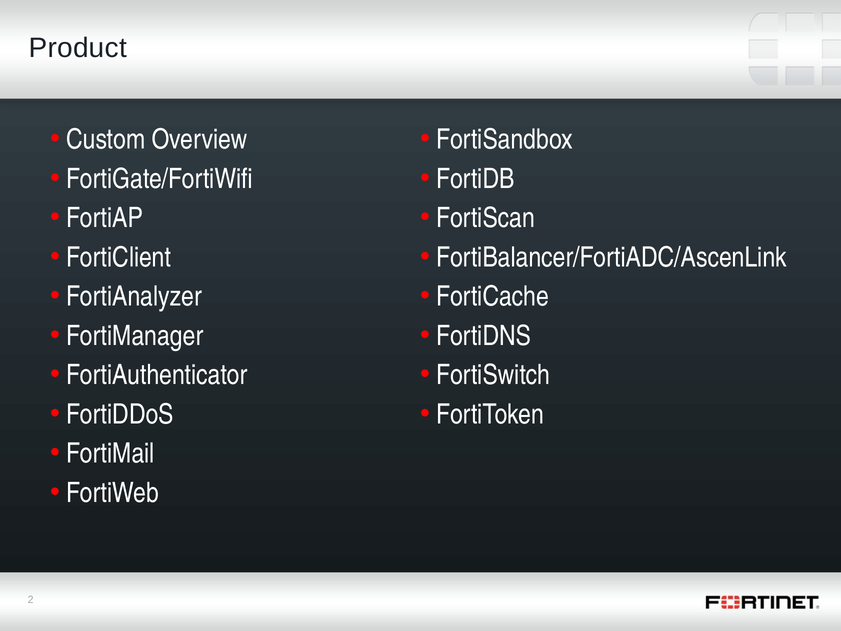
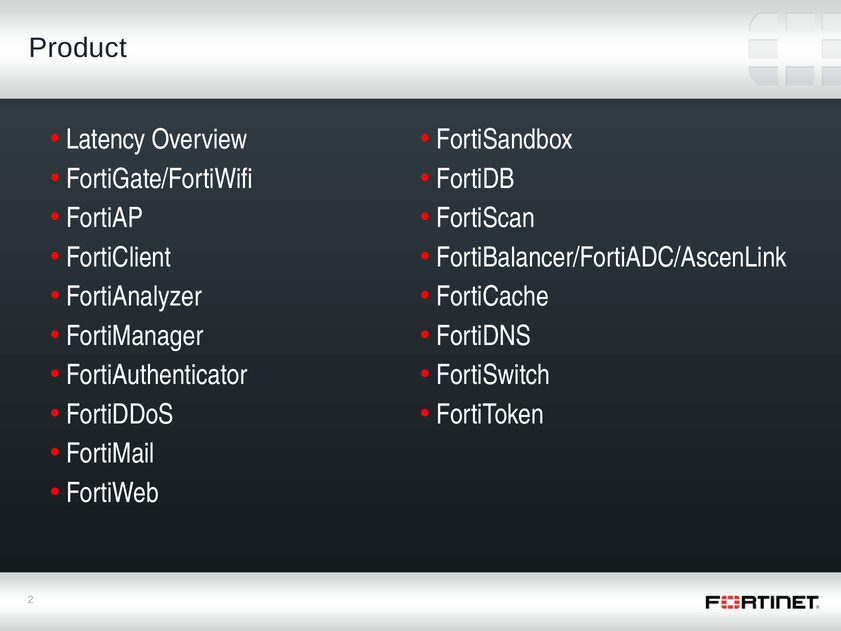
Custom: Custom -> Latency
